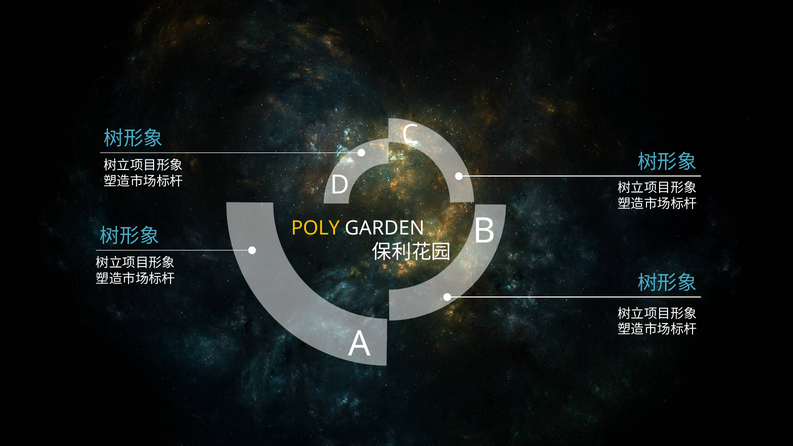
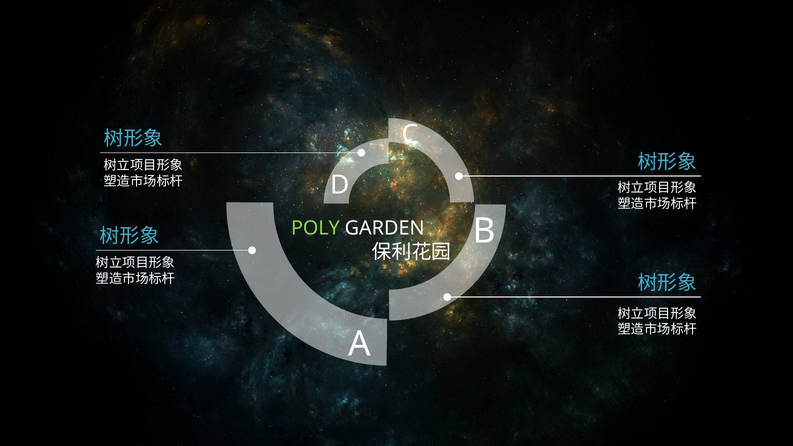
POLY colour: yellow -> light green
